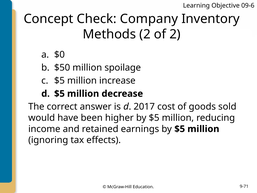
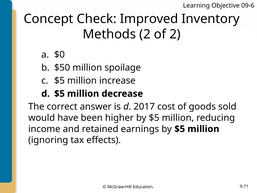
Company: Company -> Improved
